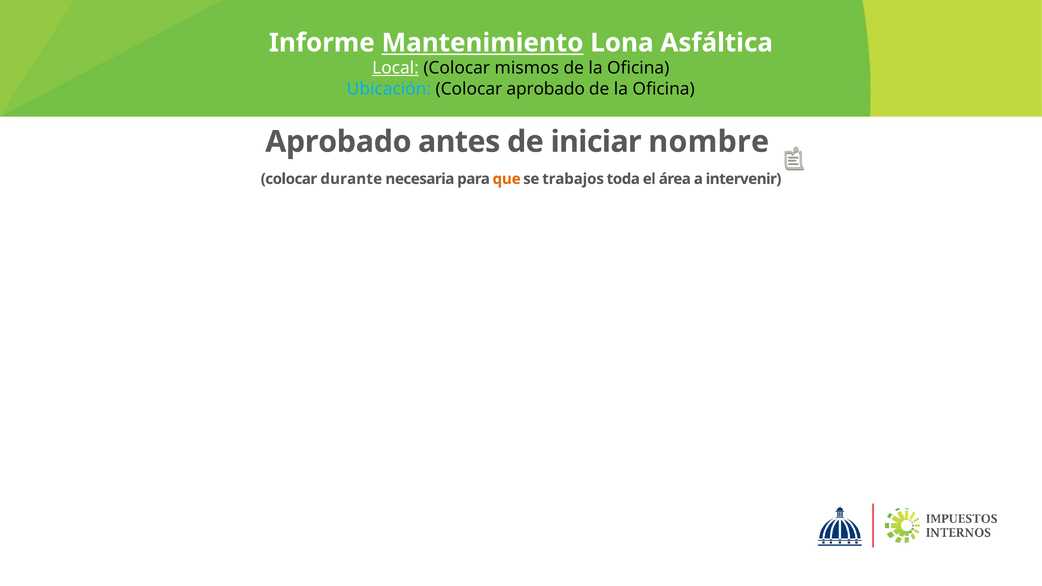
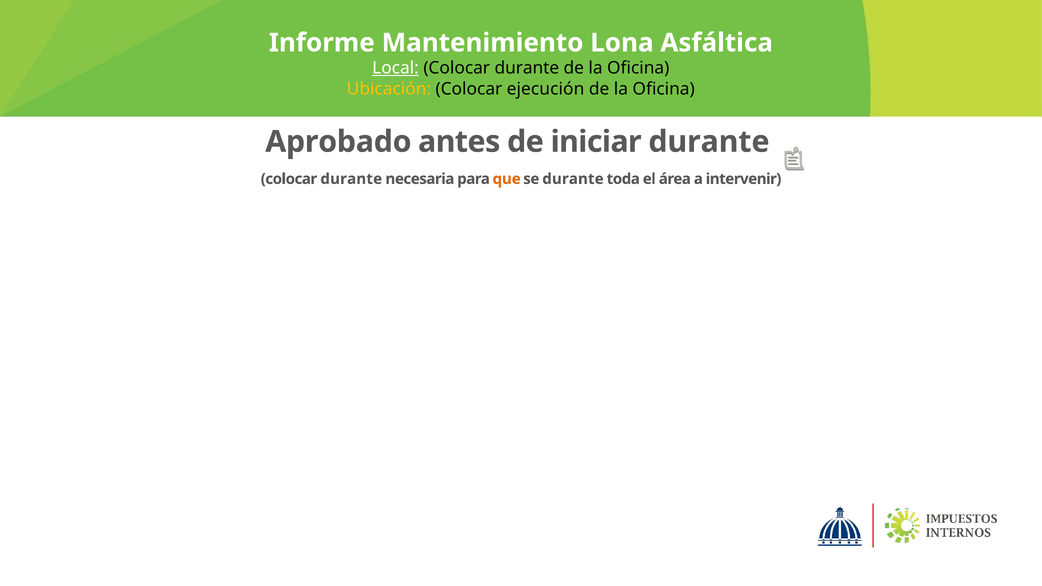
Mantenimiento underline: present -> none
mismos at (527, 68): mismos -> durante
Ubicación colour: light blue -> yellow
Colocar aprobado: aprobado -> ejecución
iniciar nombre: nombre -> durante
se trabajos: trabajos -> durante
